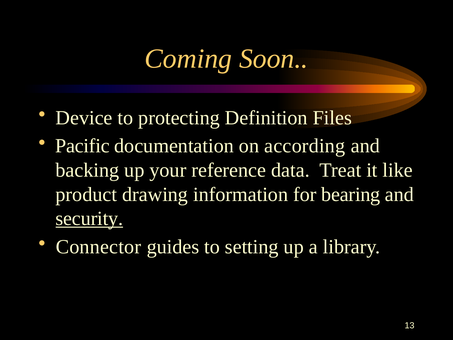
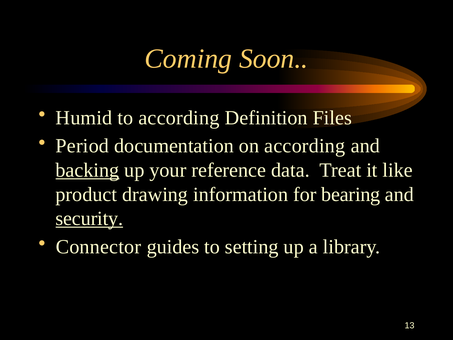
Device: Device -> Humid
to protecting: protecting -> according
Pacific: Pacific -> Period
backing underline: none -> present
